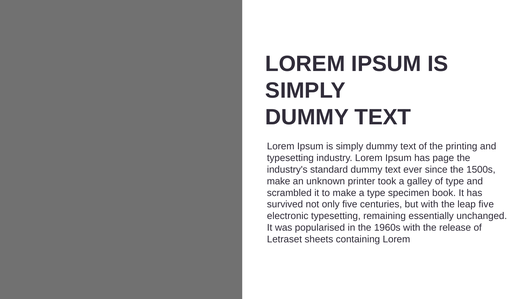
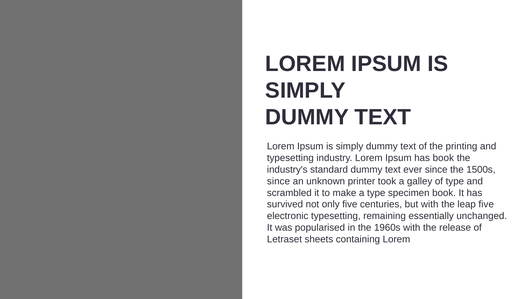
has page: page -> book
make at (279, 181): make -> since
